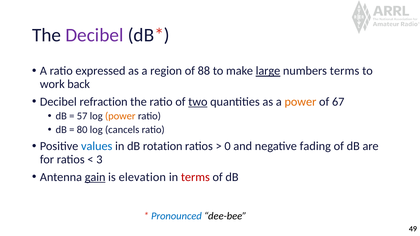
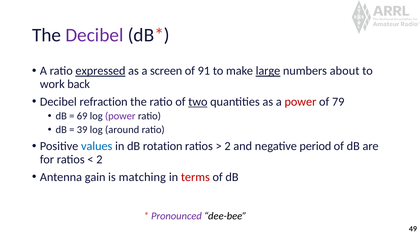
expressed underline: none -> present
region: region -> screen
88: 88 -> 91
numbers terms: terms -> about
power at (300, 102) colour: orange -> red
67: 67 -> 79
57: 57 -> 69
power at (120, 116) colour: orange -> purple
80: 80 -> 39
cancels: cancels -> around
0 at (228, 146): 0 -> 2
fading: fading -> period
3 at (99, 160): 3 -> 2
gain underline: present -> none
elevation: elevation -> matching
Pronounced colour: blue -> purple
